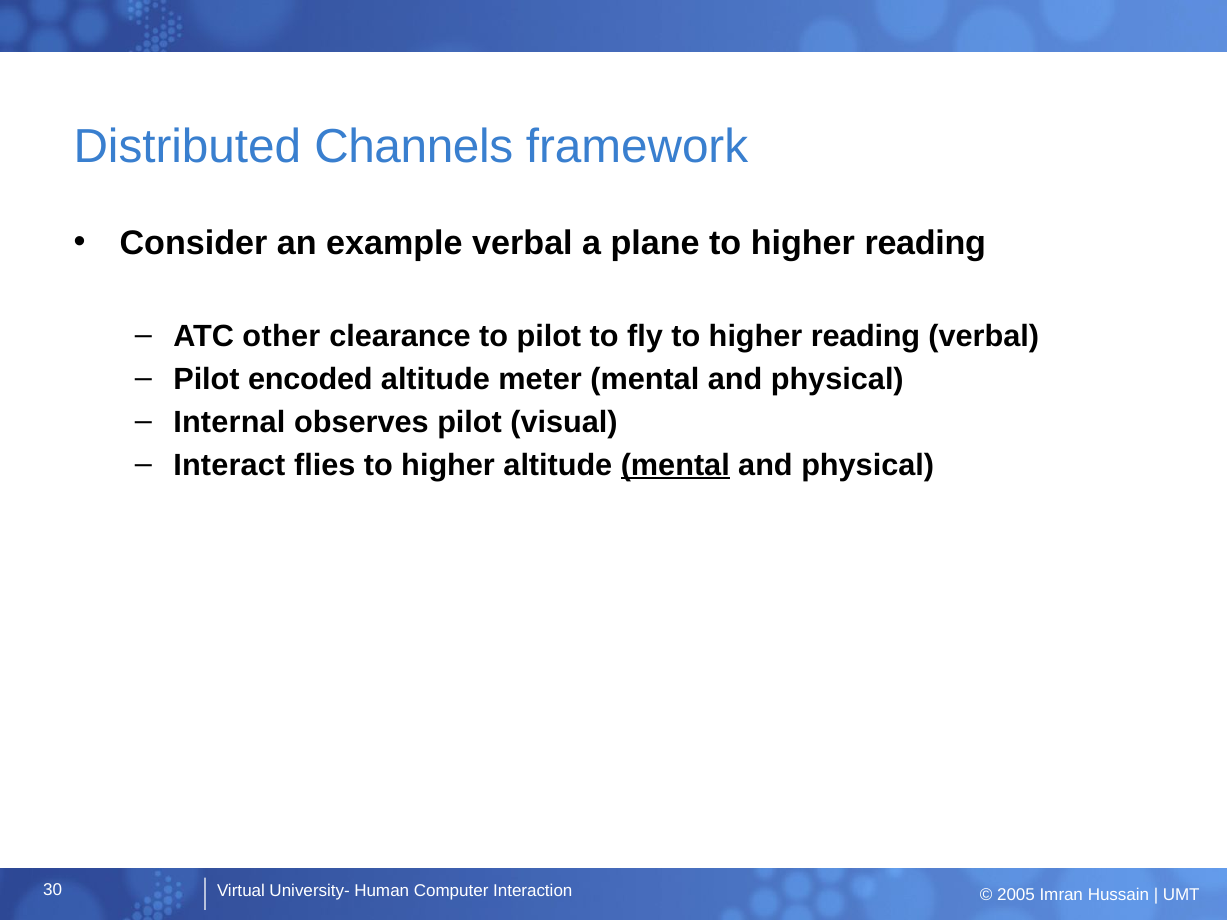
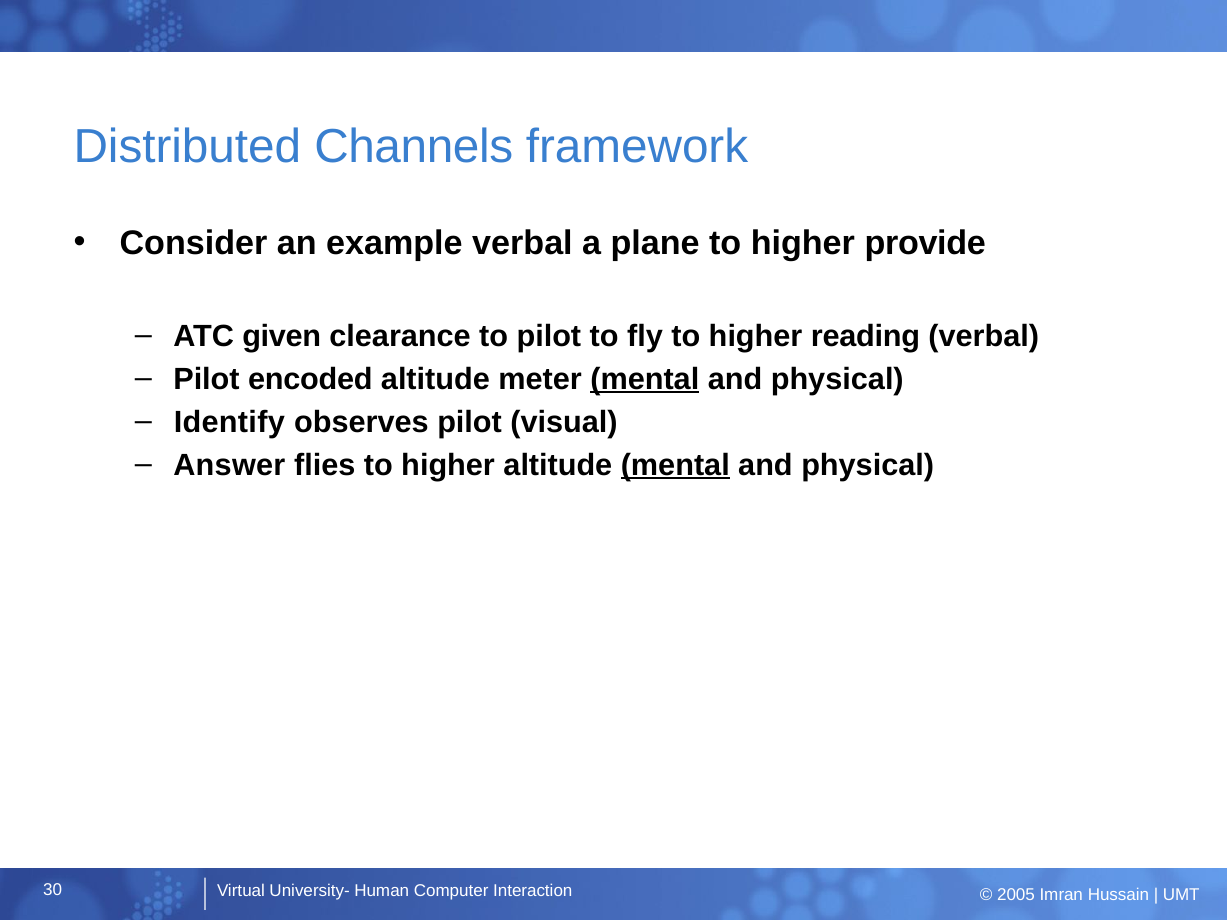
plane to higher reading: reading -> provide
other: other -> given
mental at (645, 379) underline: none -> present
Internal: Internal -> Identify
Interact: Interact -> Answer
